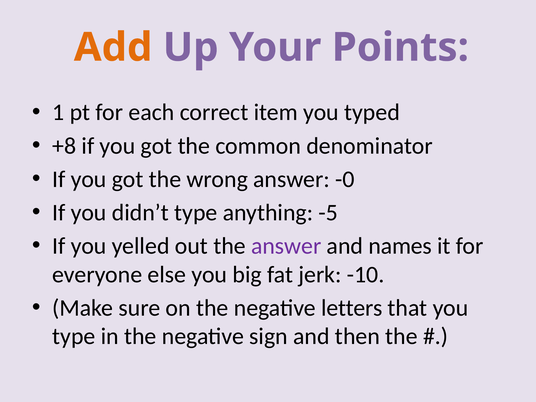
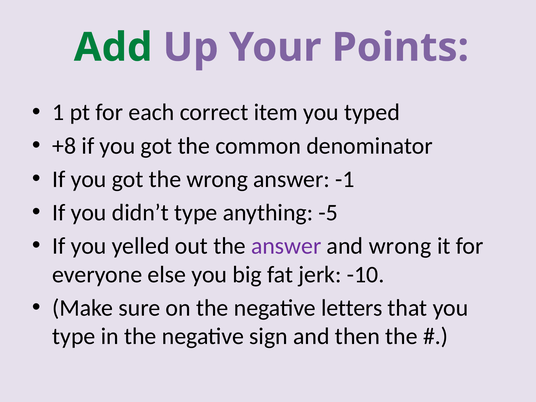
Add colour: orange -> green
-0: -0 -> -1
and names: names -> wrong
